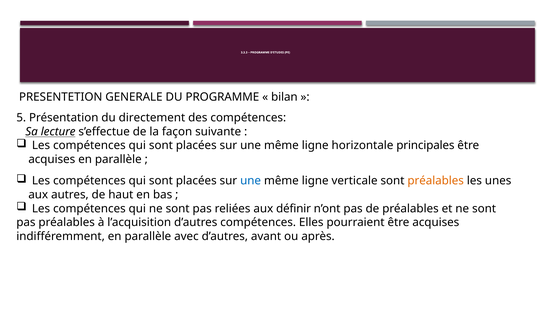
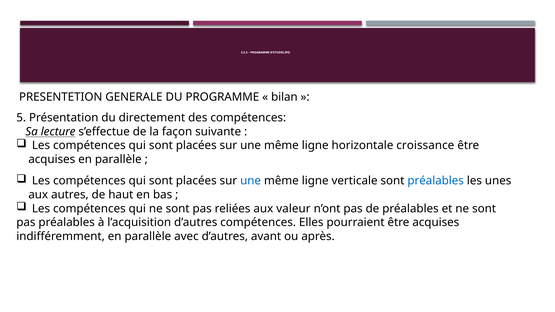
principales: principales -> croissance
préalables at (436, 181) colour: orange -> blue
définir: définir -> valeur
